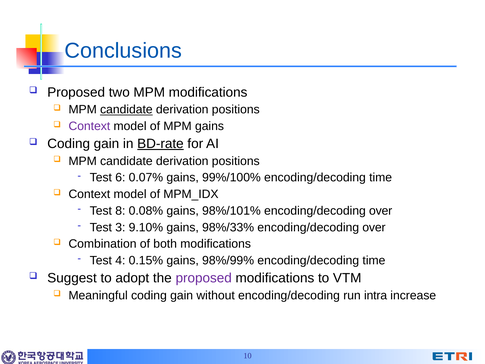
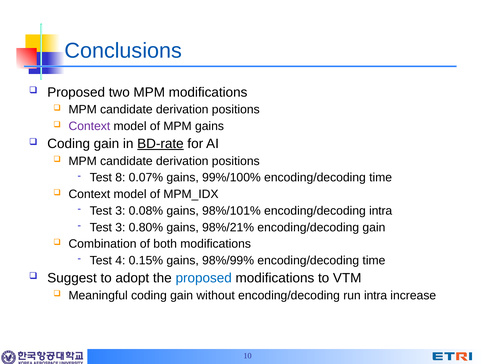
candidate at (126, 110) underline: present -> none
6: 6 -> 8
8 at (120, 211): 8 -> 3
98%/101% encoding/decoding over: over -> intra
9.10%: 9.10% -> 0.80%
98%/33%: 98%/33% -> 98%/21%
over at (374, 227): over -> gain
proposed at (204, 278) colour: purple -> blue
